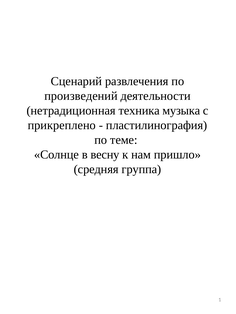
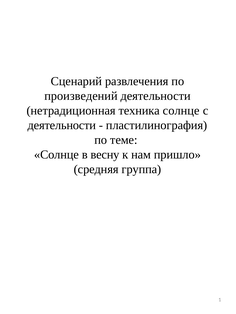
техника музыка: музыка -> солнце
прикреплено at (62, 126): прикреплено -> деятельности
